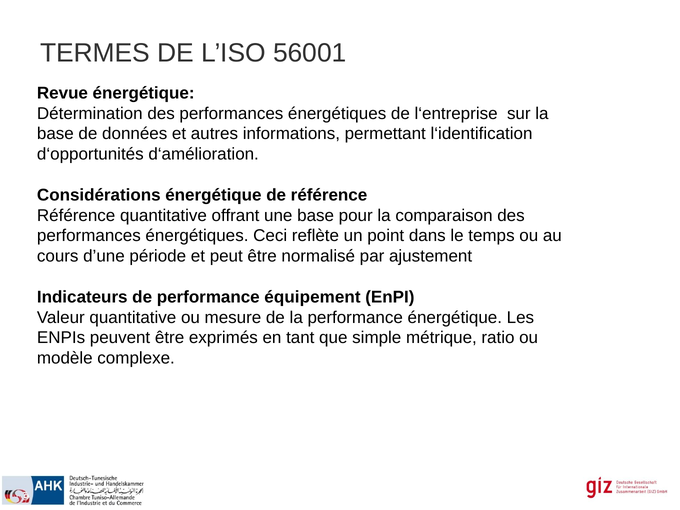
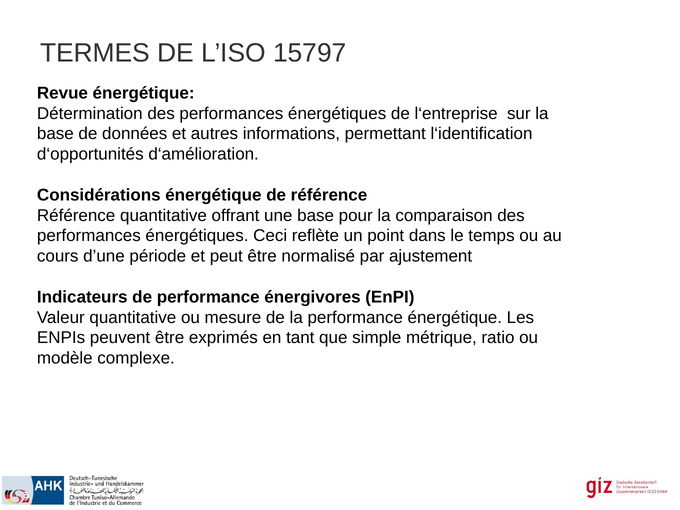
56001: 56001 -> 15797
équipement: équipement -> énergivores
